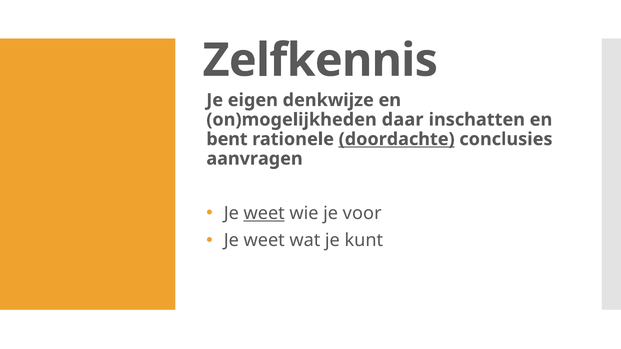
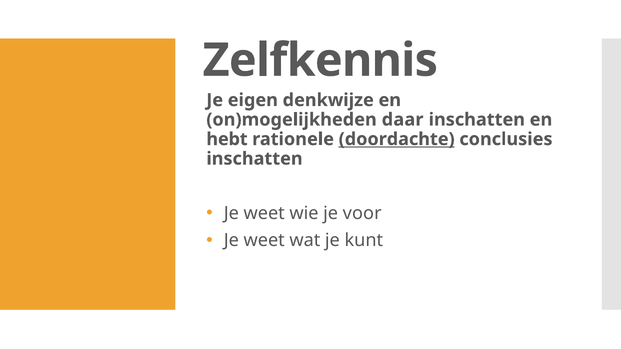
bent: bent -> hebt
aanvragen at (254, 159): aanvragen -> inschatten
weet at (264, 213) underline: present -> none
